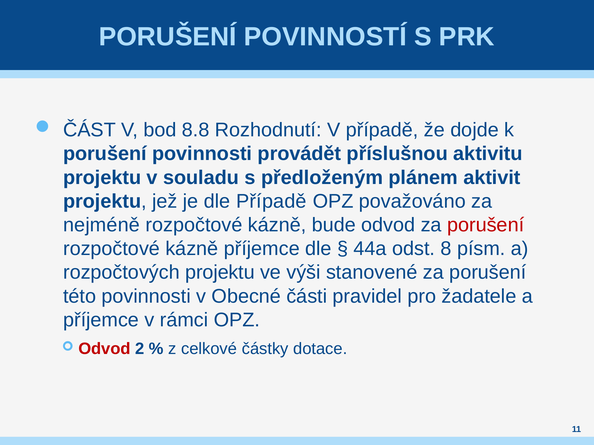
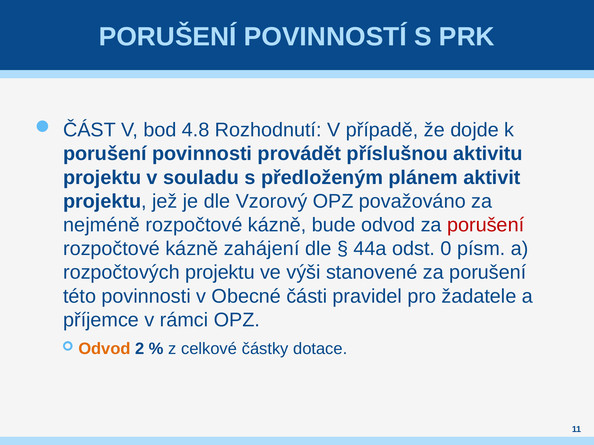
8.8: 8.8 -> 4.8
dle Případě: Případě -> Vzorový
kázně příjemce: příjemce -> zahájení
8: 8 -> 0
Odvod at (104, 349) colour: red -> orange
